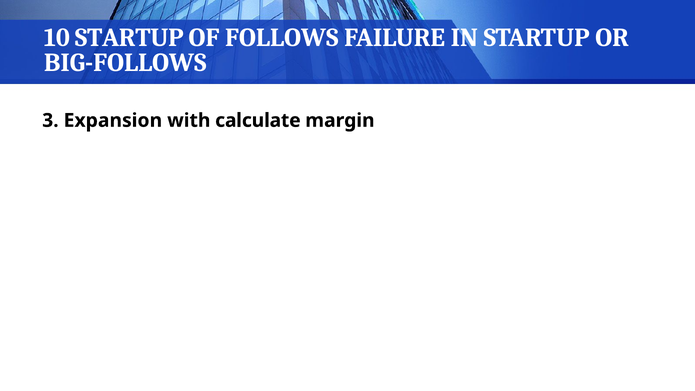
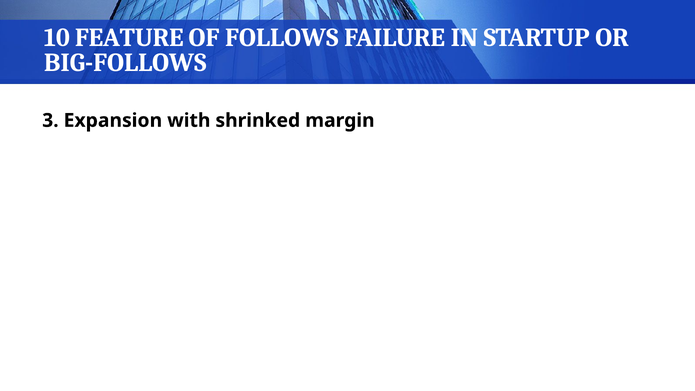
10 STARTUP: STARTUP -> FEATURE
calculate: calculate -> shrinked
